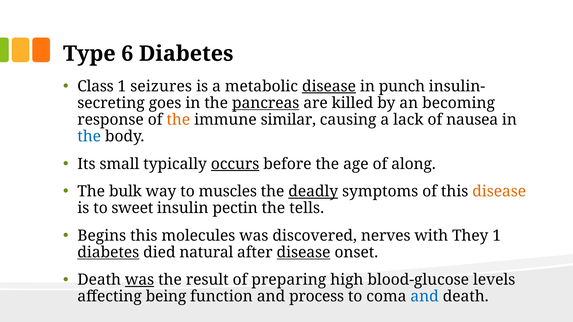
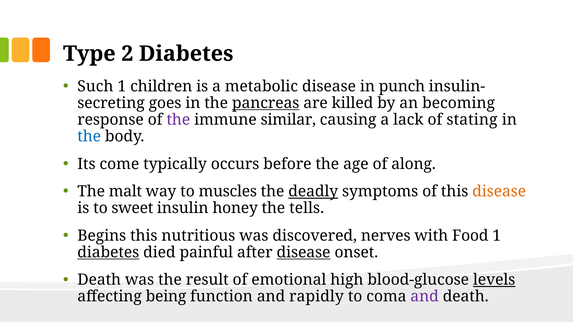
6: 6 -> 2
Class: Class -> Such
seizures: seizures -> children
disease at (329, 86) underline: present -> none
the at (178, 120) colour: orange -> purple
nausea: nausea -> stating
small: small -> come
occurs underline: present -> none
bulk: bulk -> malt
pectin: pectin -> honey
molecules: molecules -> nutritious
They: They -> Food
natural: natural -> painful
was at (140, 280) underline: present -> none
preparing: preparing -> emotional
levels underline: none -> present
process: process -> rapidly
and at (425, 297) colour: blue -> purple
